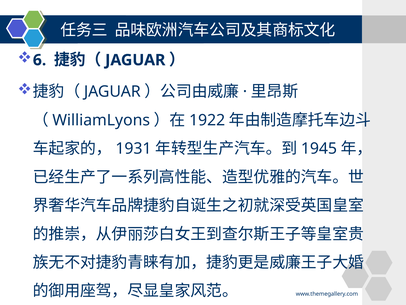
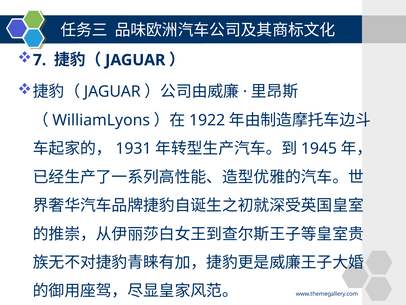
6: 6 -> 7
